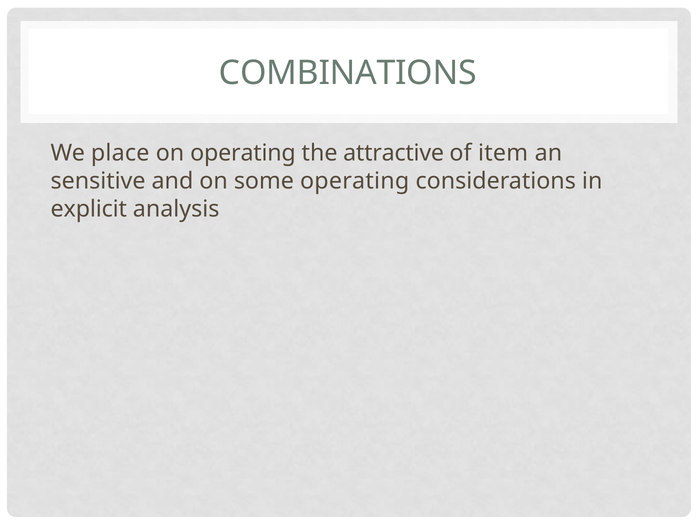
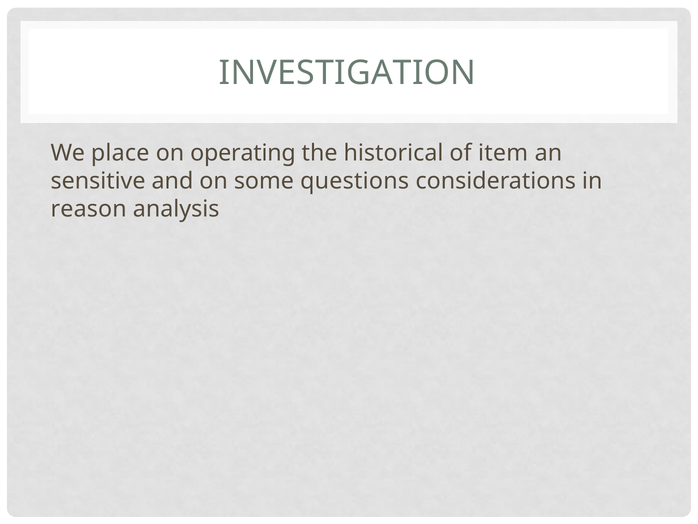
COMBINATIONS: COMBINATIONS -> INVESTIGATION
attractive: attractive -> historical
some operating: operating -> questions
explicit: explicit -> reason
